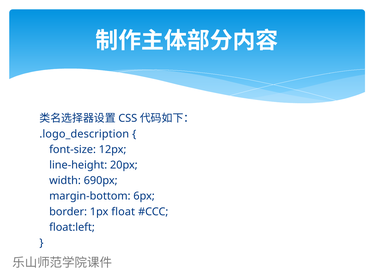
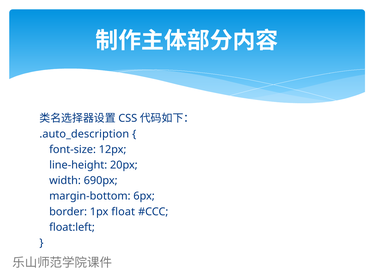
.logo_description: .logo_description -> .auto_description
